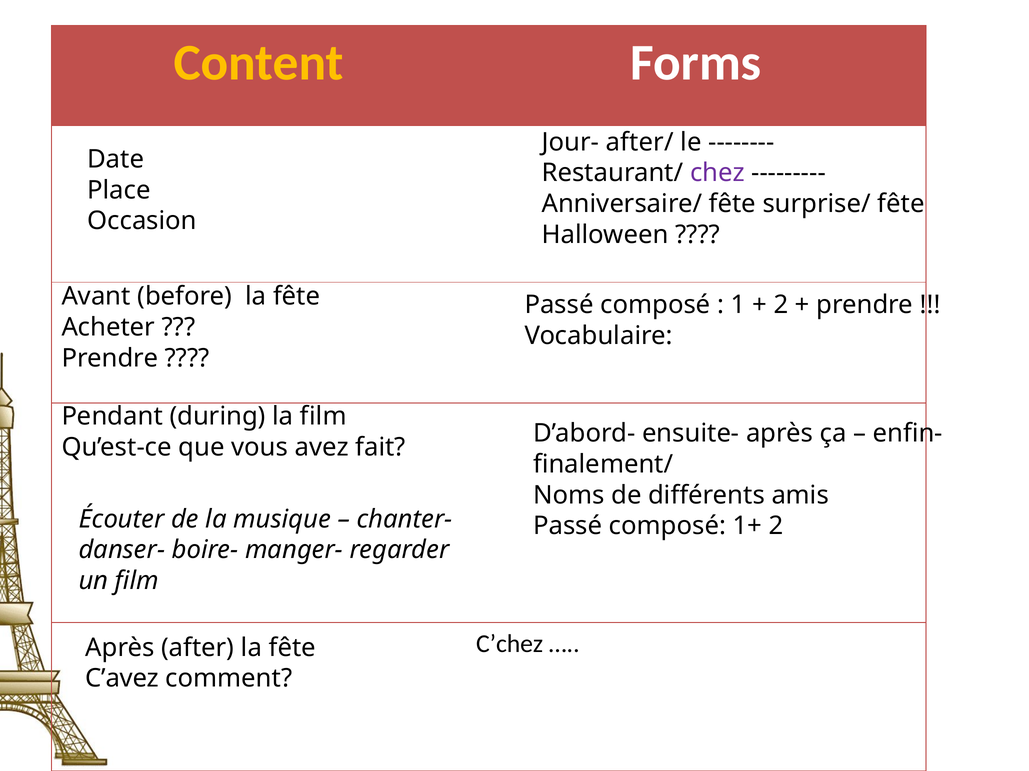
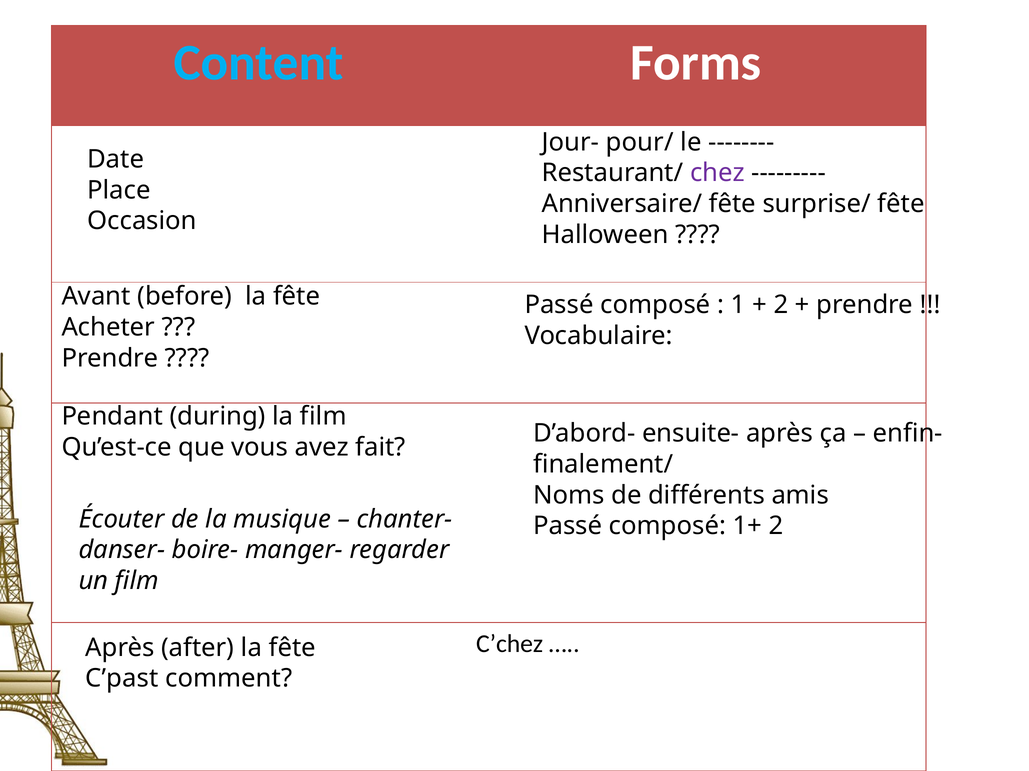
Content colour: yellow -> light blue
after/: after/ -> pour/
C’avez: C’avez -> C’past
